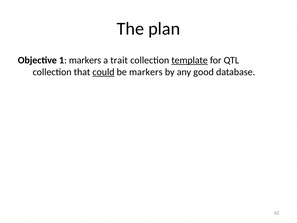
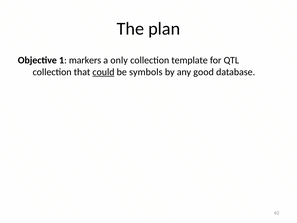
trait: trait -> only
template underline: present -> none
be markers: markers -> symbols
